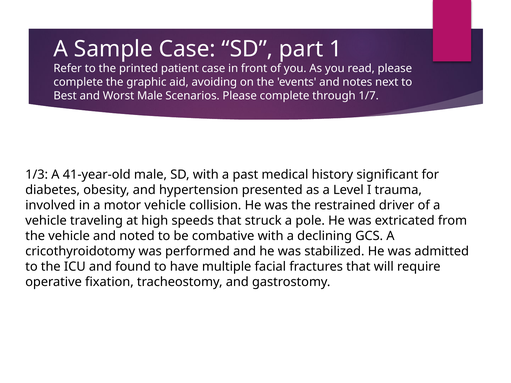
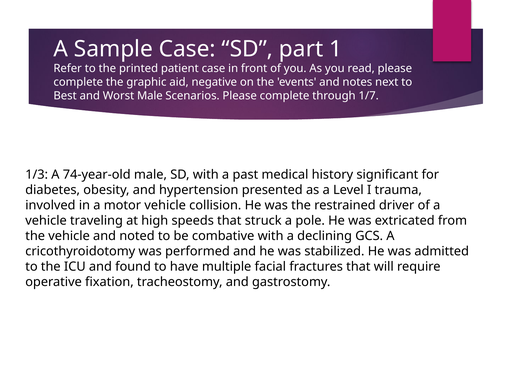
avoiding: avoiding -> negative
41-year-old: 41-year-old -> 74-year-old
